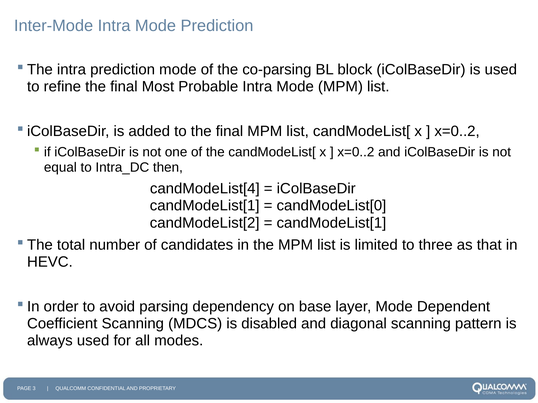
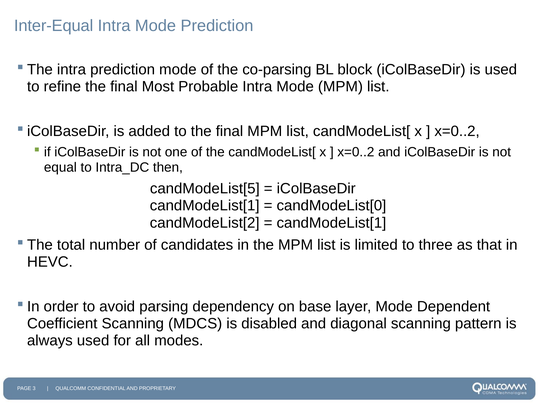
Inter-Mode: Inter-Mode -> Inter-Equal
candModeList[4: candModeList[4 -> candModeList[5
